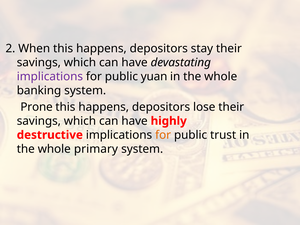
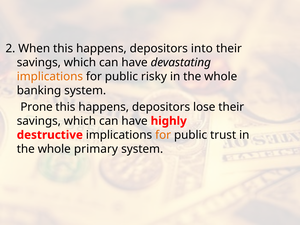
stay: stay -> into
implications at (50, 77) colour: purple -> orange
yuan: yuan -> risky
